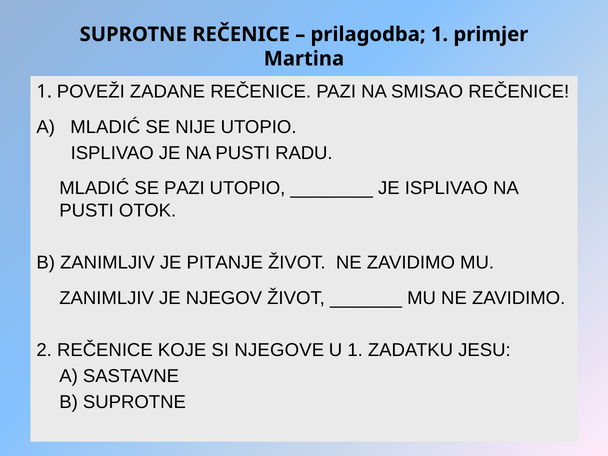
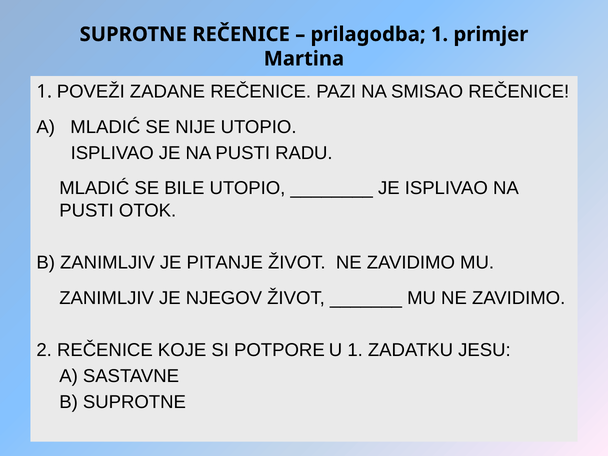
SE PAZI: PAZI -> BILE
NJEGOVE: NJEGOVE -> POTPORE
